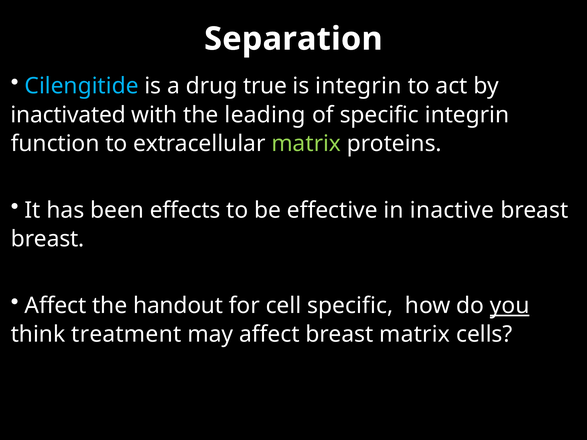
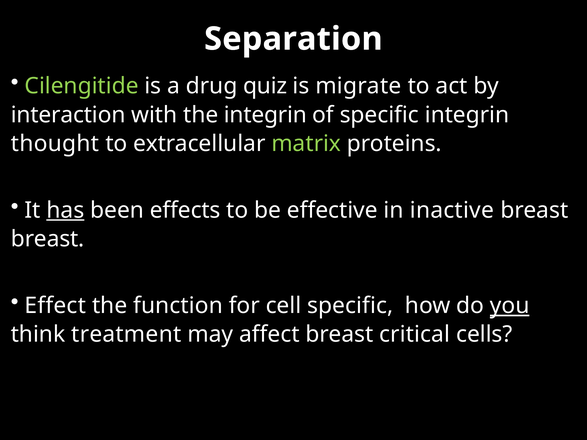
Cilengitide colour: light blue -> light green
true: true -> quiz
is integrin: integrin -> migrate
inactivated: inactivated -> interaction
the leading: leading -> integrin
function: function -> thought
has underline: none -> present
Affect at (55, 306): Affect -> Effect
handout: handout -> function
breast matrix: matrix -> critical
